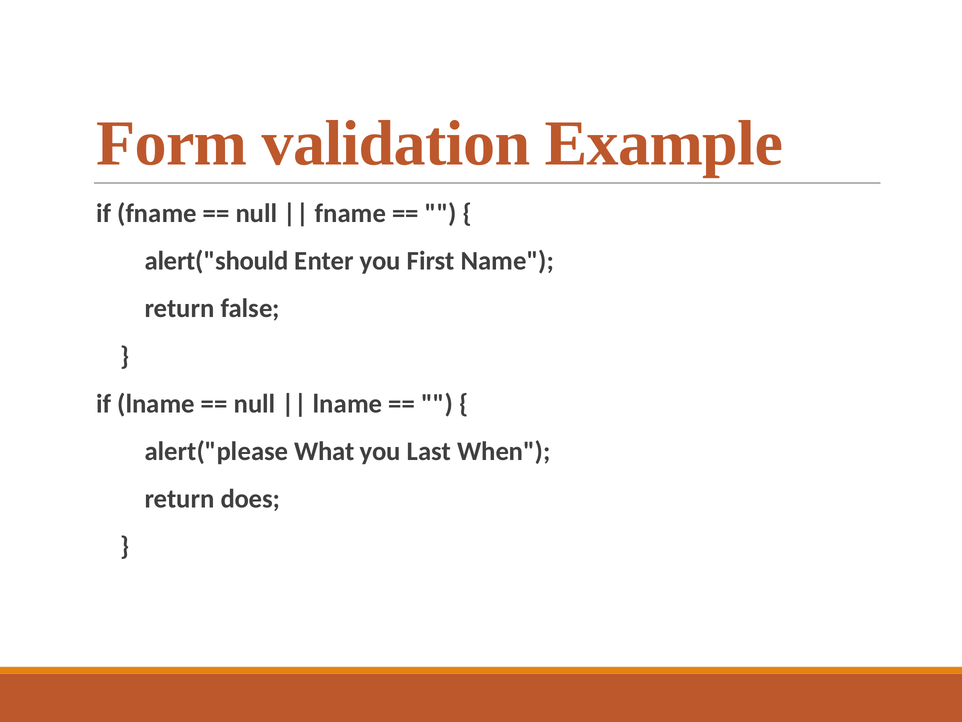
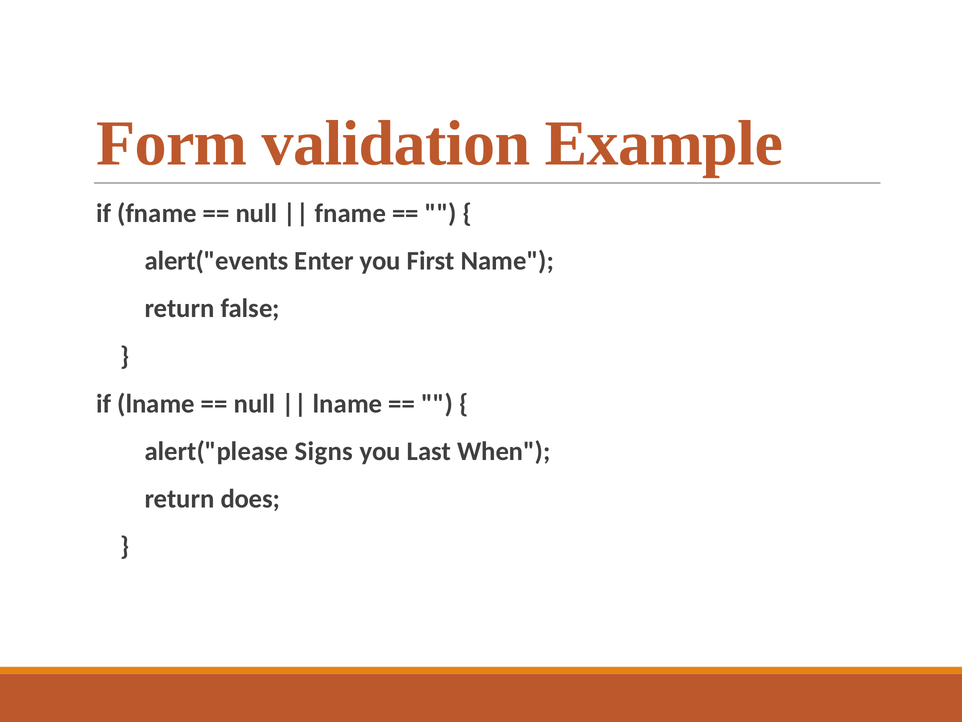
alert("should: alert("should -> alert("events
What: What -> Signs
